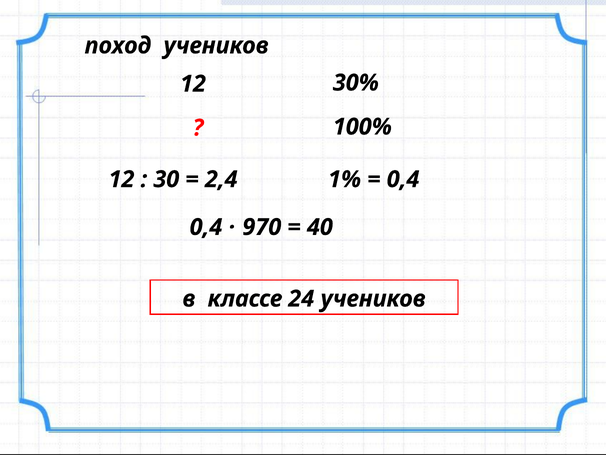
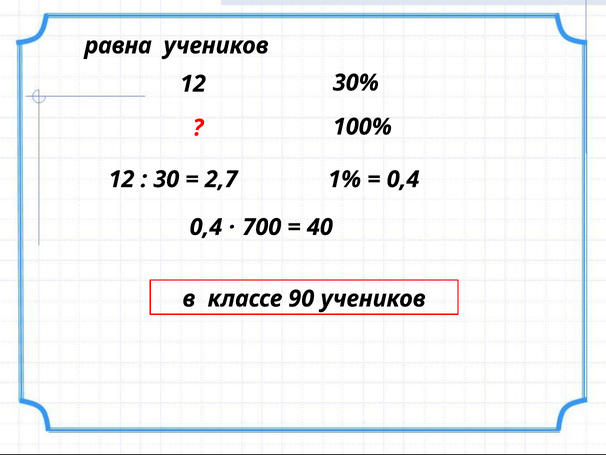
поход: поход -> равна
2,4: 2,4 -> 2,7
970: 970 -> 700
24: 24 -> 90
